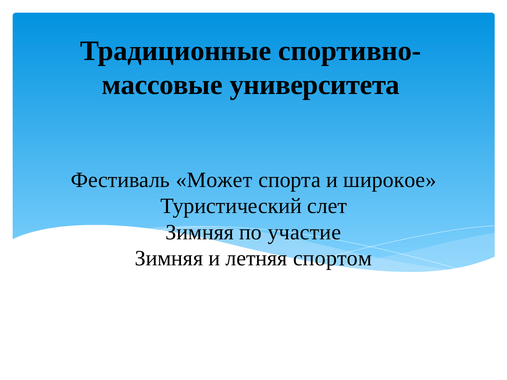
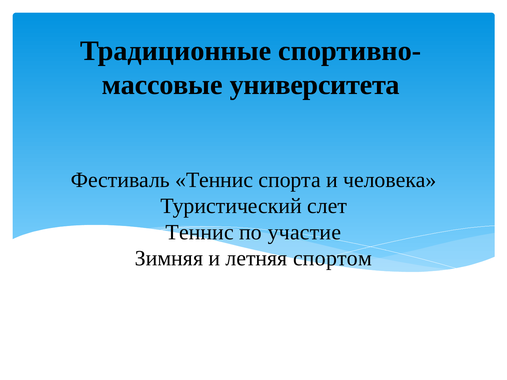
Фестиваль Может: Может -> Теннис
широкое: широкое -> человека
Зимняя at (200, 232): Зимняя -> Теннис
